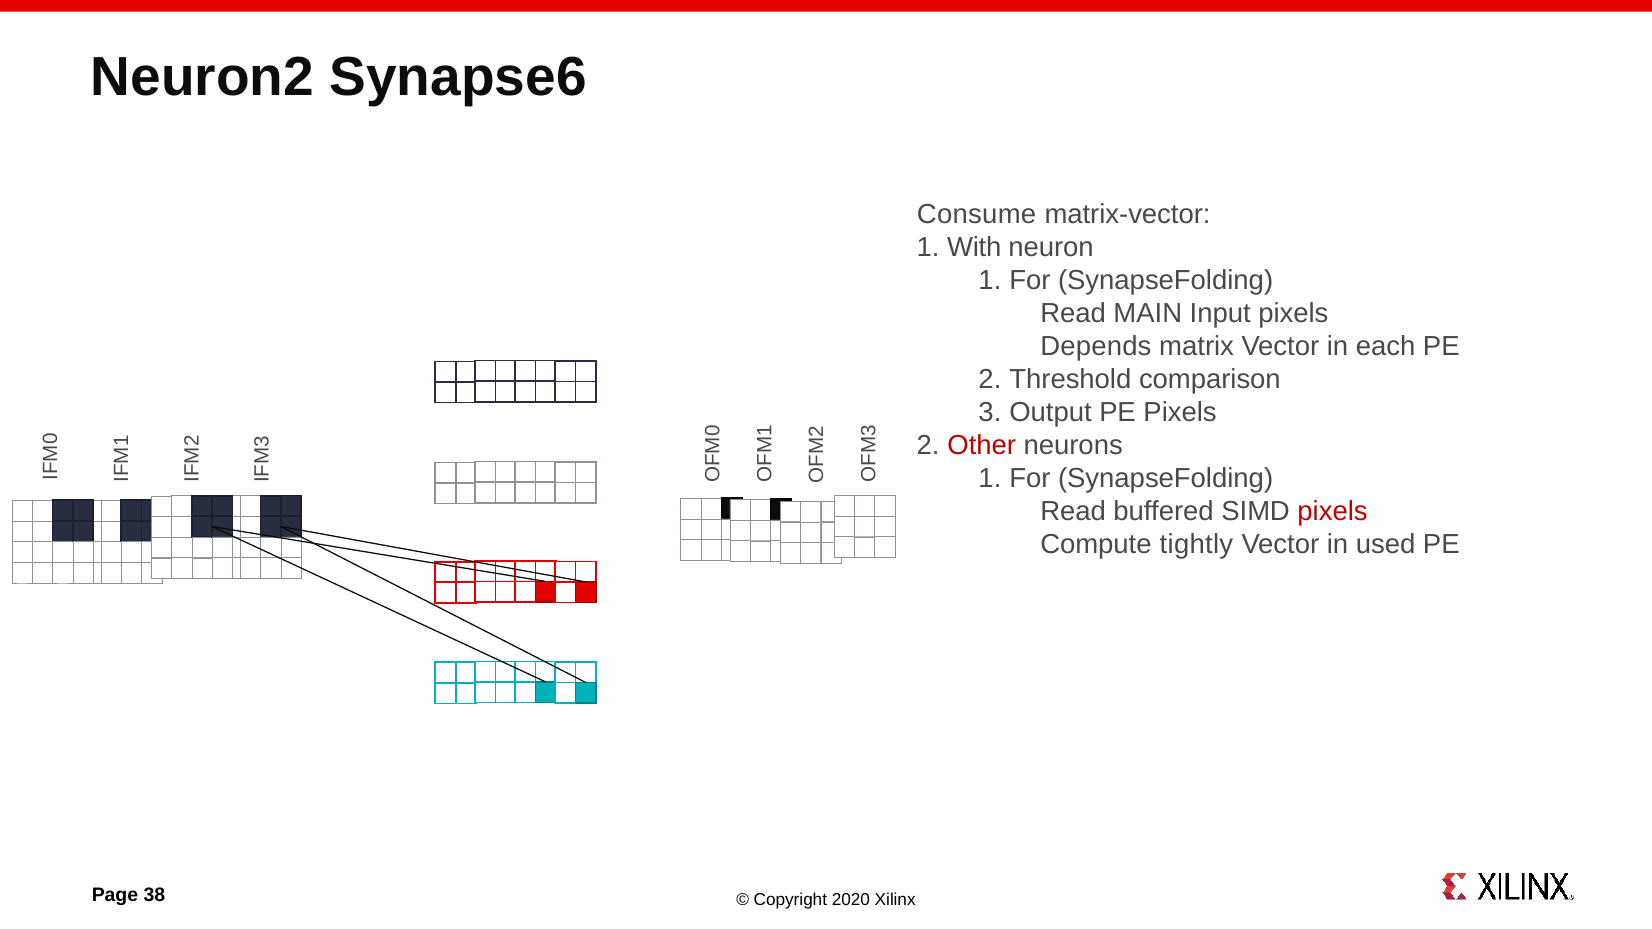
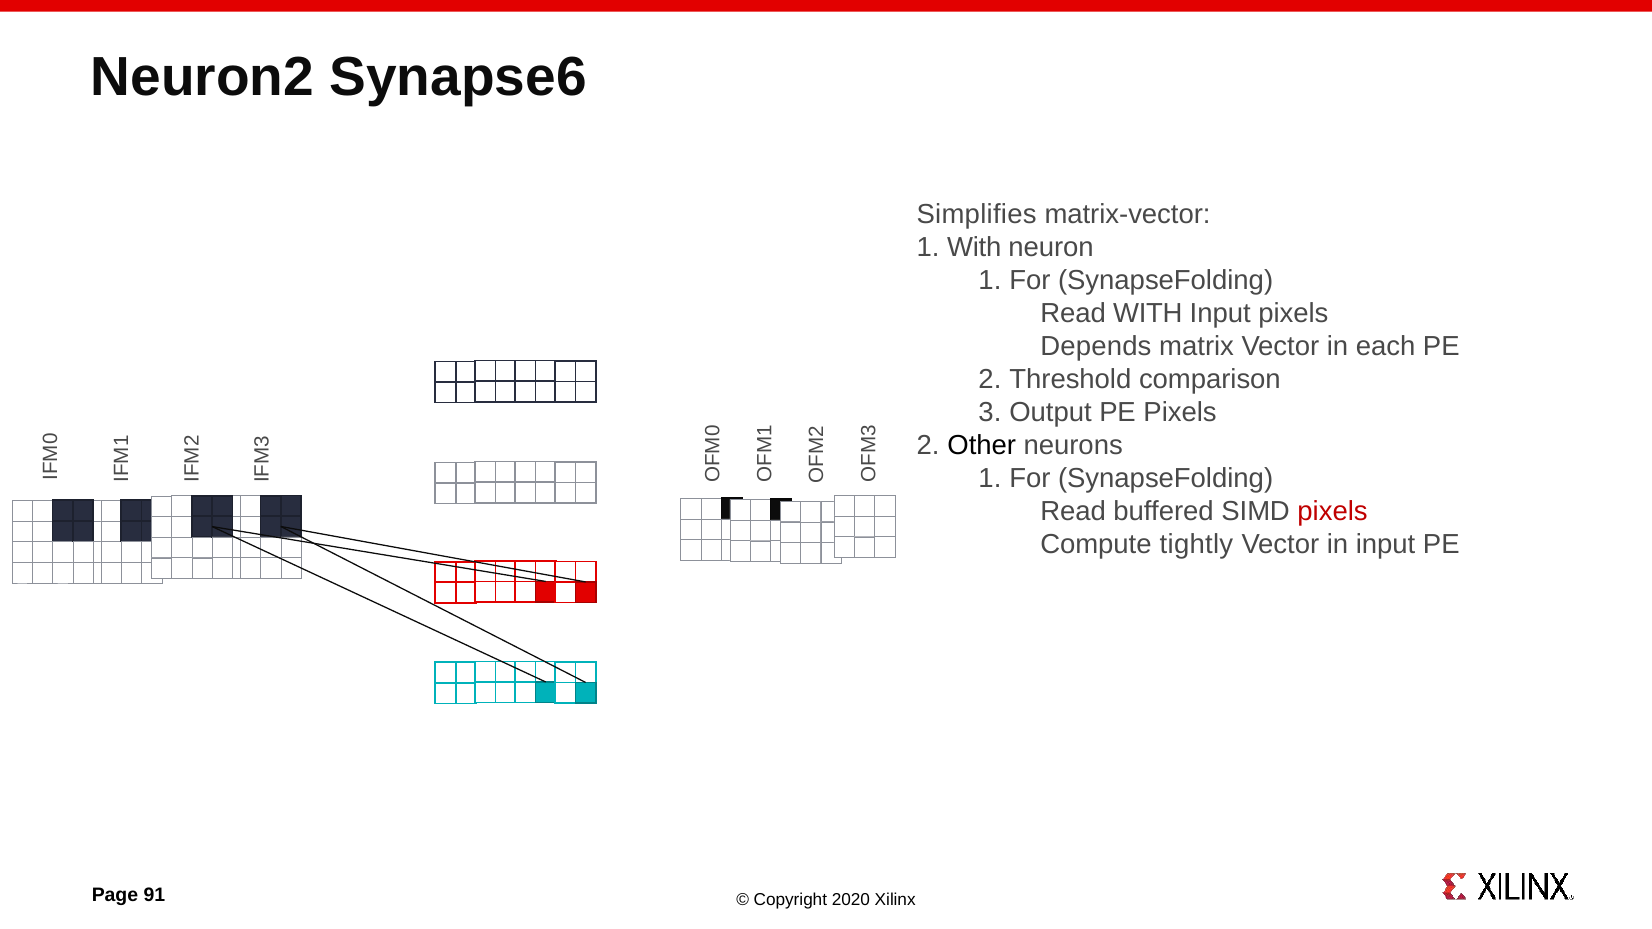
Consume: Consume -> Simplifies
Read MAIN: MAIN -> WITH
Other colour: red -> black
in used: used -> input
38: 38 -> 91
